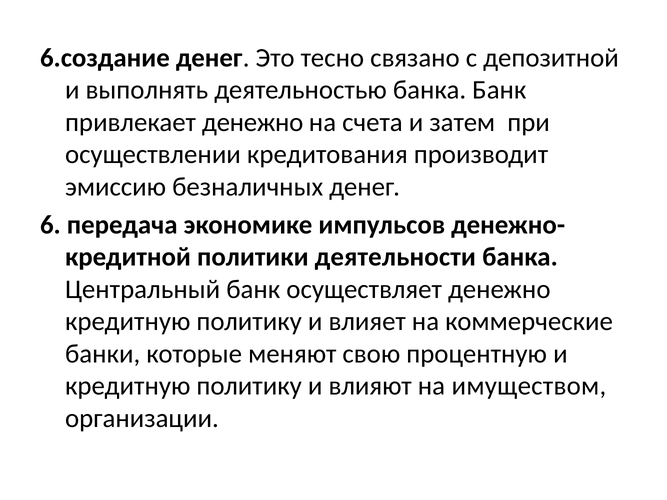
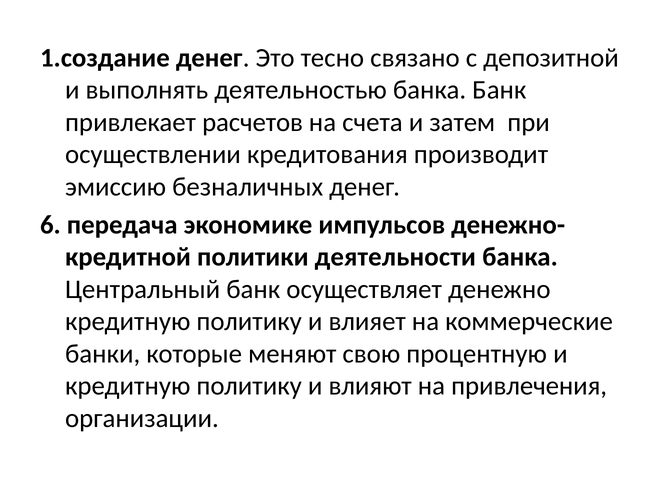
6.создание: 6.создание -> 1.создание
привлекает денежно: денежно -> расчетов
имуществом: имуществом -> привлечения
